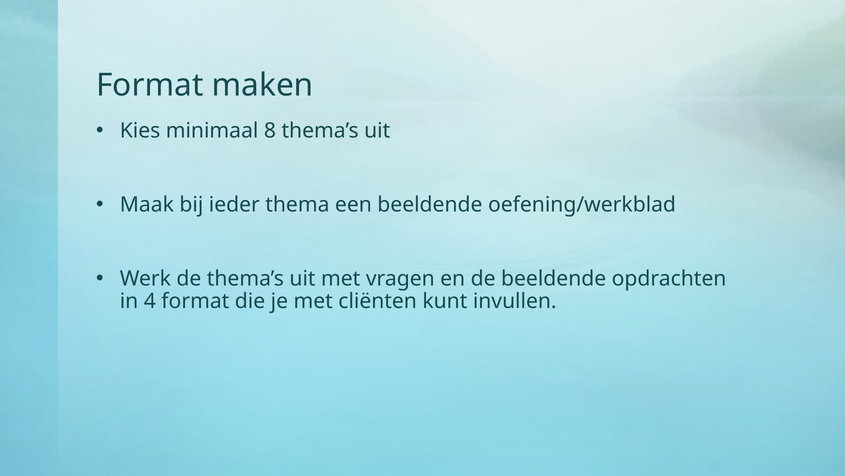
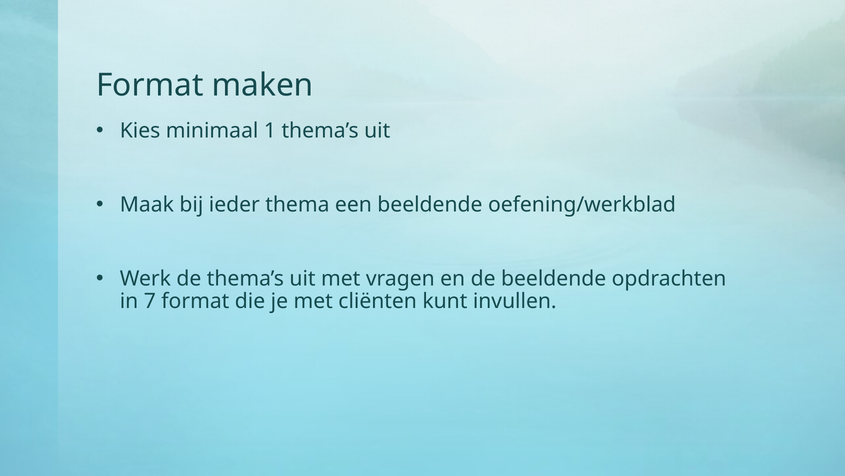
8: 8 -> 1
4: 4 -> 7
